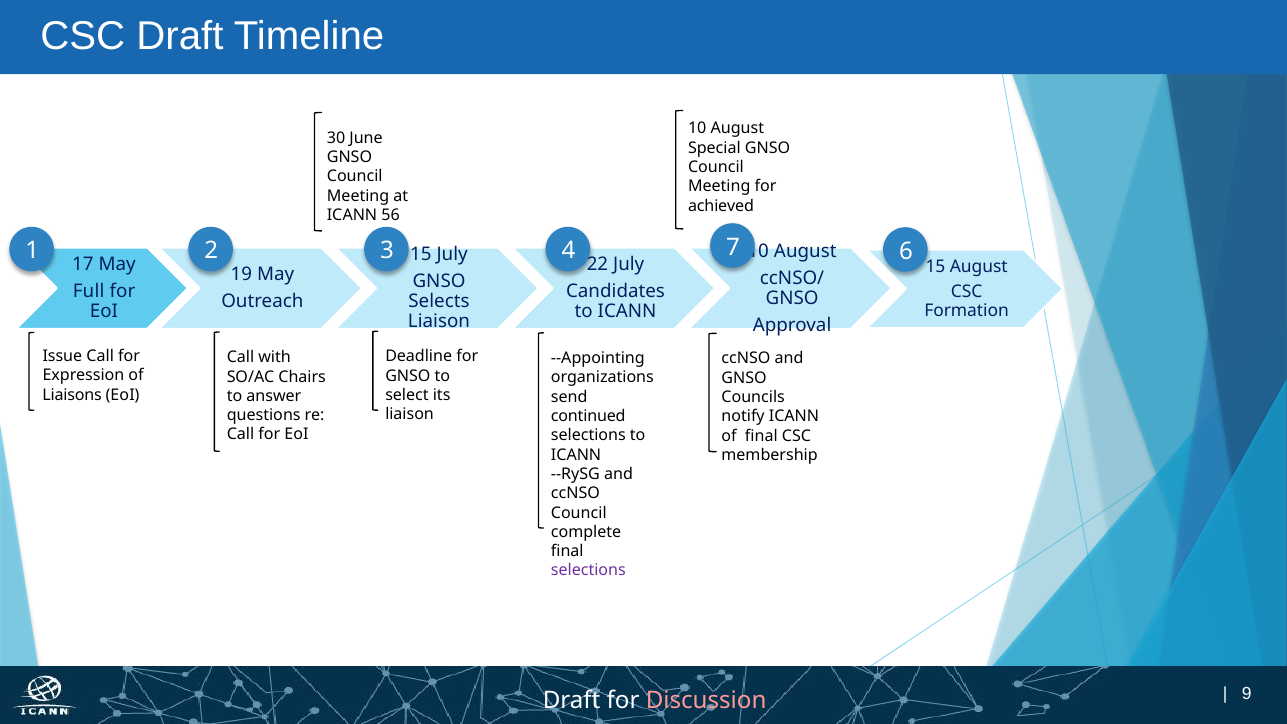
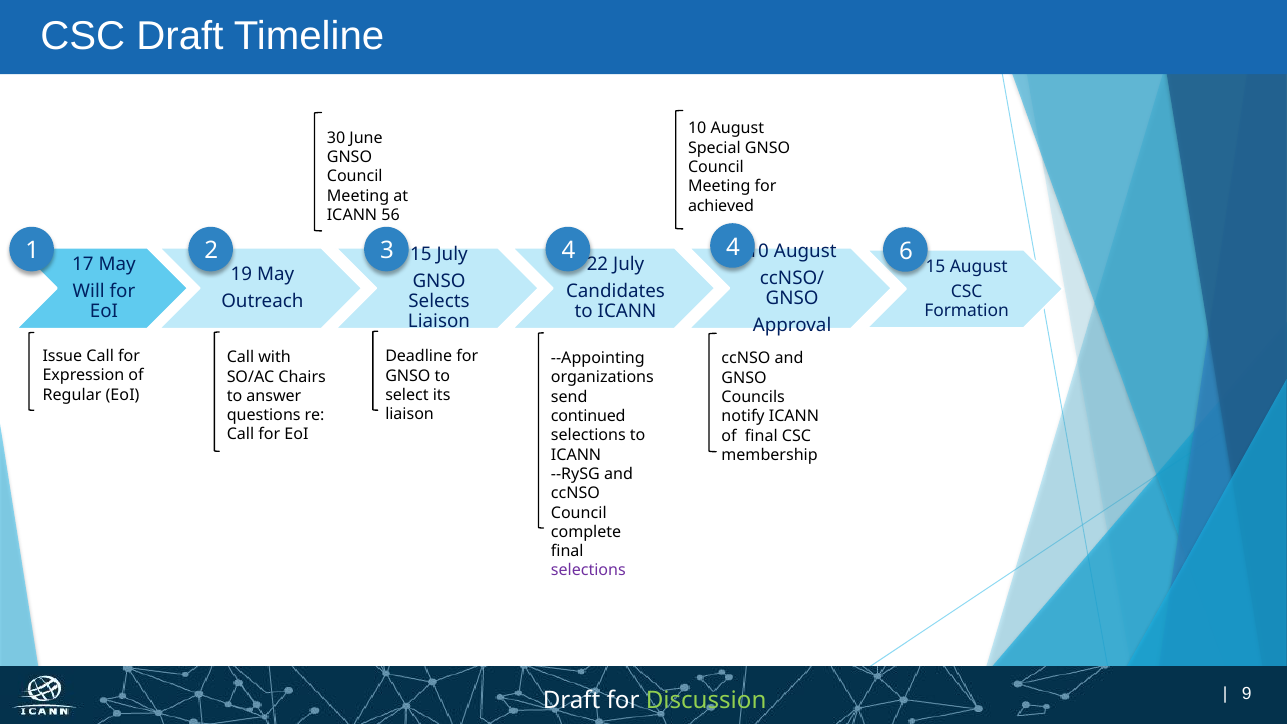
1 7: 7 -> 4
Full: Full -> Will
Liaisons: Liaisons -> Regular
Discussion colour: pink -> light green
